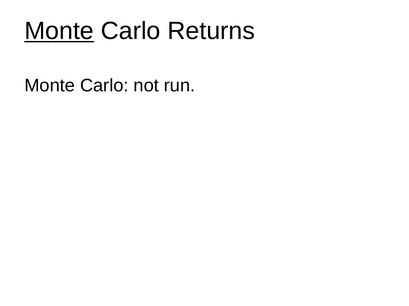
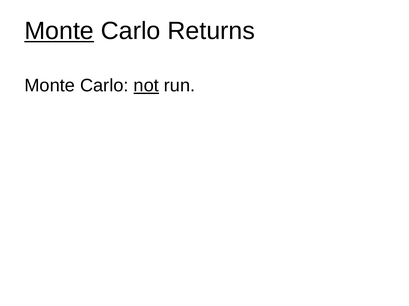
not underline: none -> present
